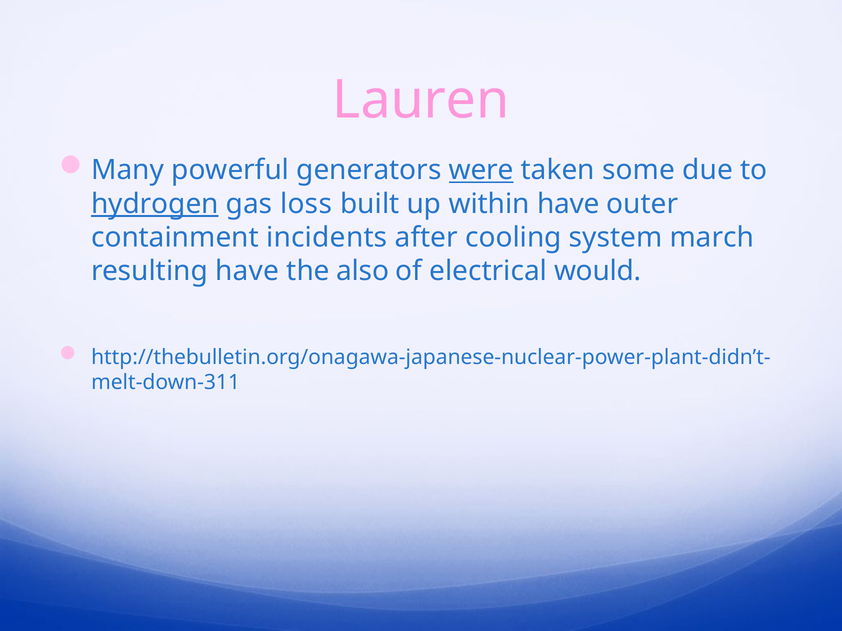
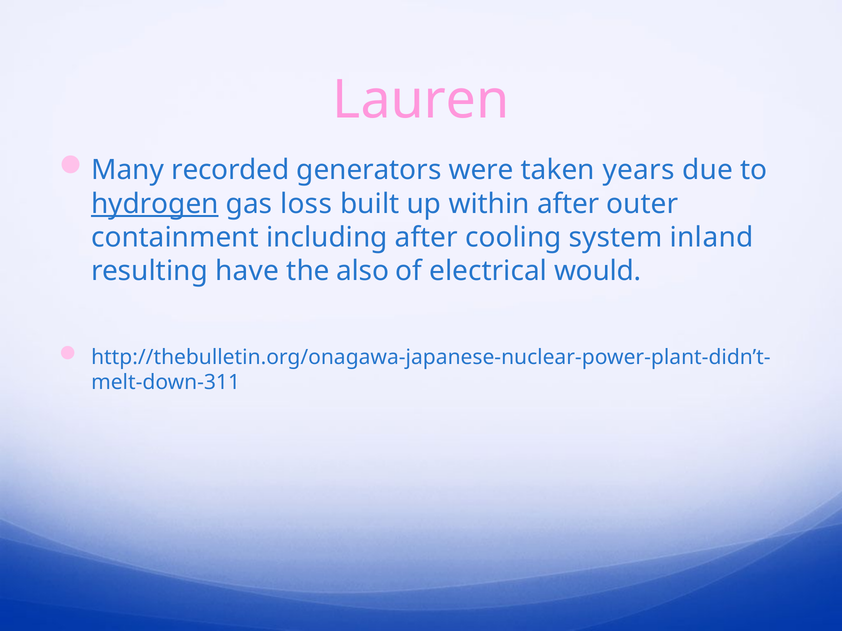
powerful: powerful -> recorded
were underline: present -> none
some: some -> years
within have: have -> after
incidents: incidents -> including
march: march -> inland
